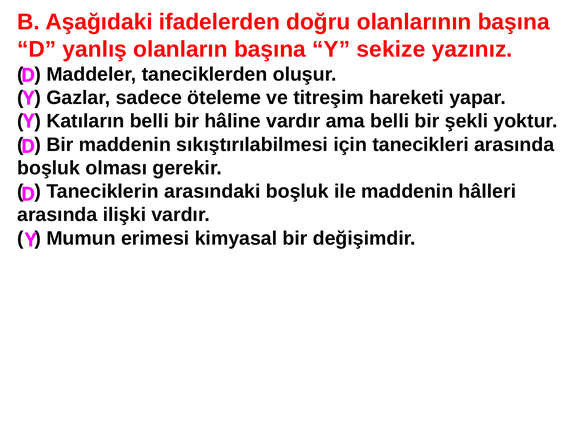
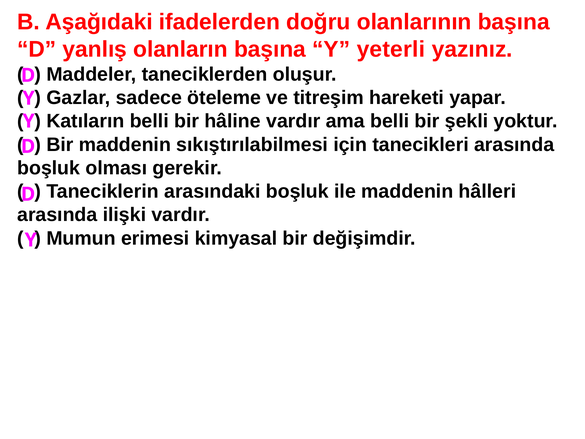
sekize: sekize -> yeterli
